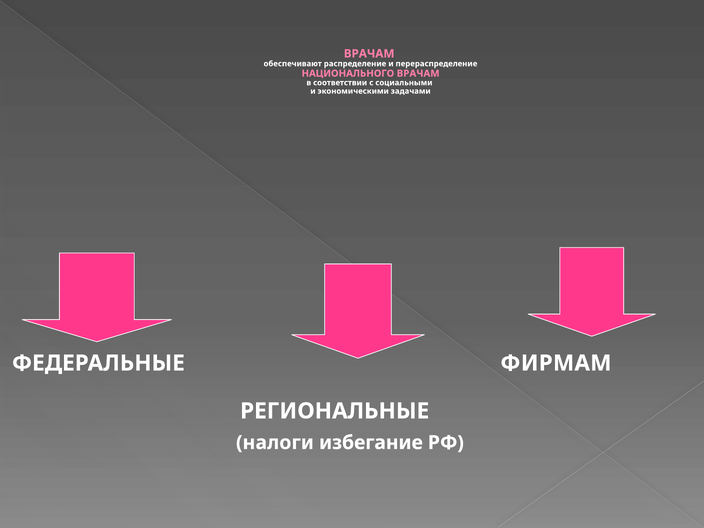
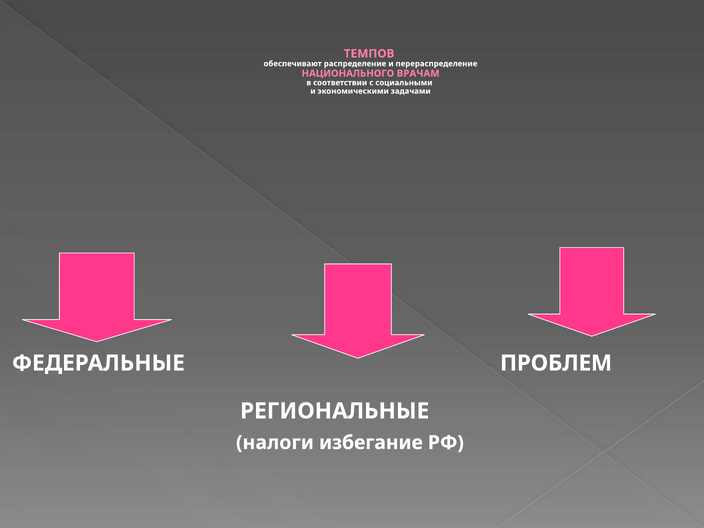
ВРАЧАМ at (369, 54): ВРАЧАМ -> ТЕМПОВ
ФИРМАМ: ФИРМАМ -> ПРОБЛЕМ
